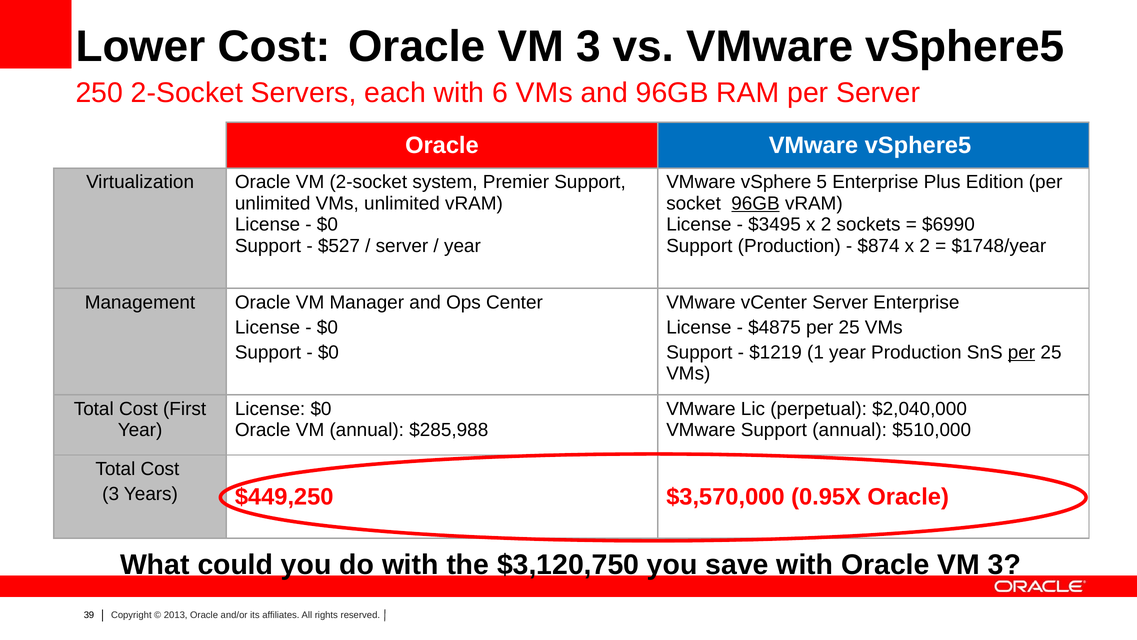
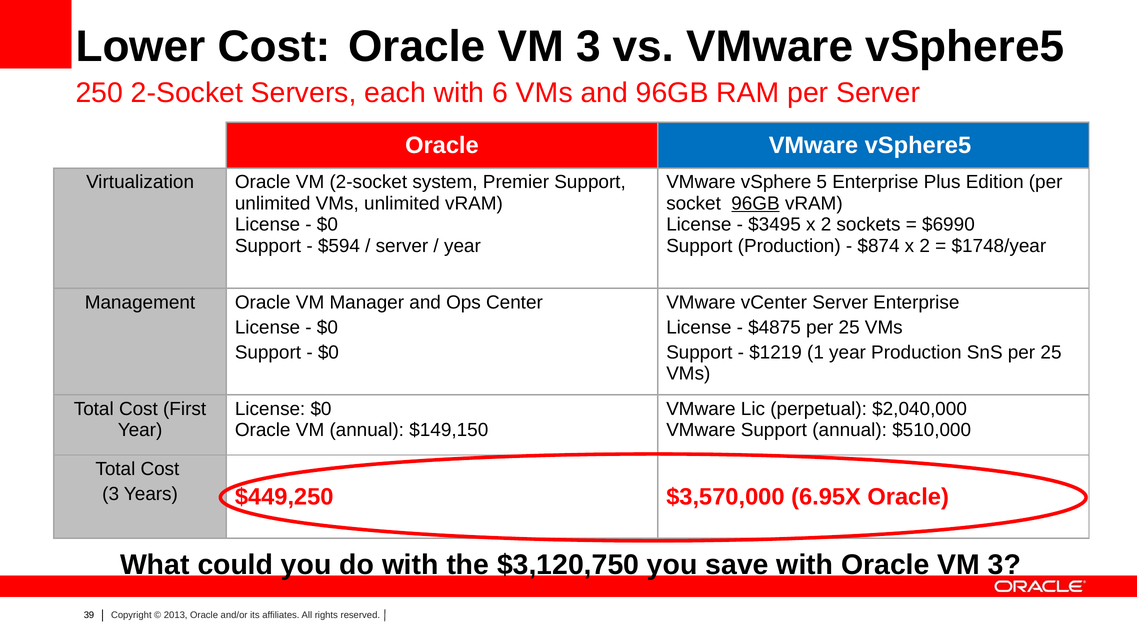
$527: $527 -> $594
per at (1022, 352) underline: present -> none
$285,988: $285,988 -> $149,150
0.95X: 0.95X -> 6.95X
